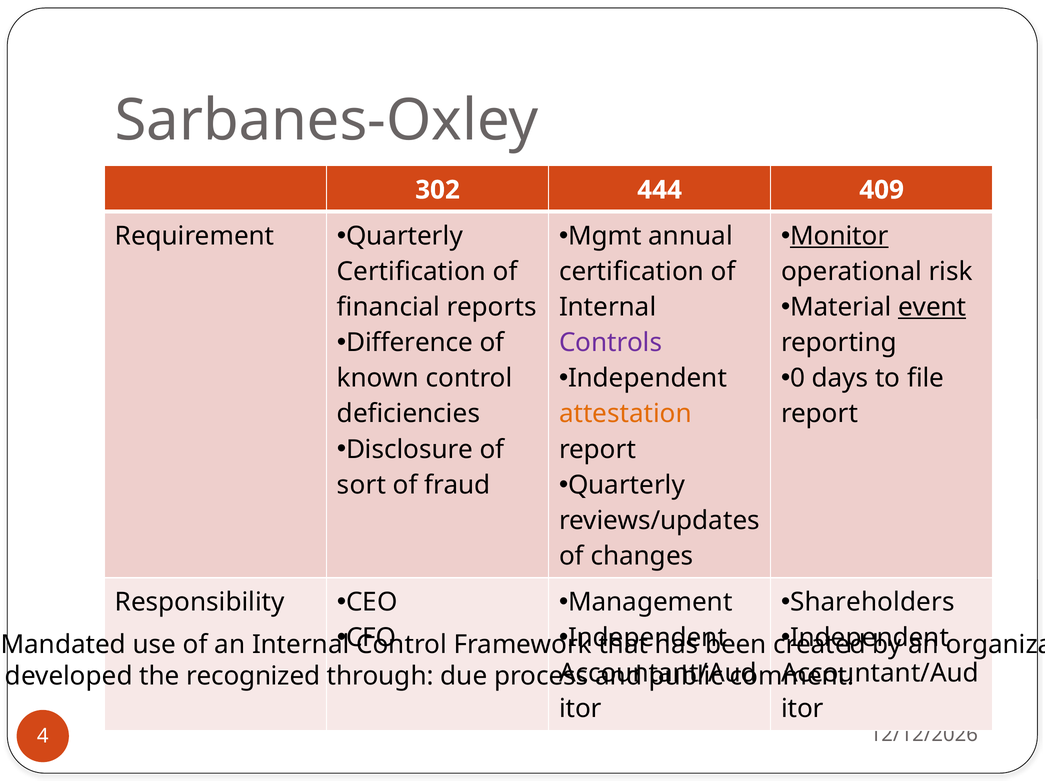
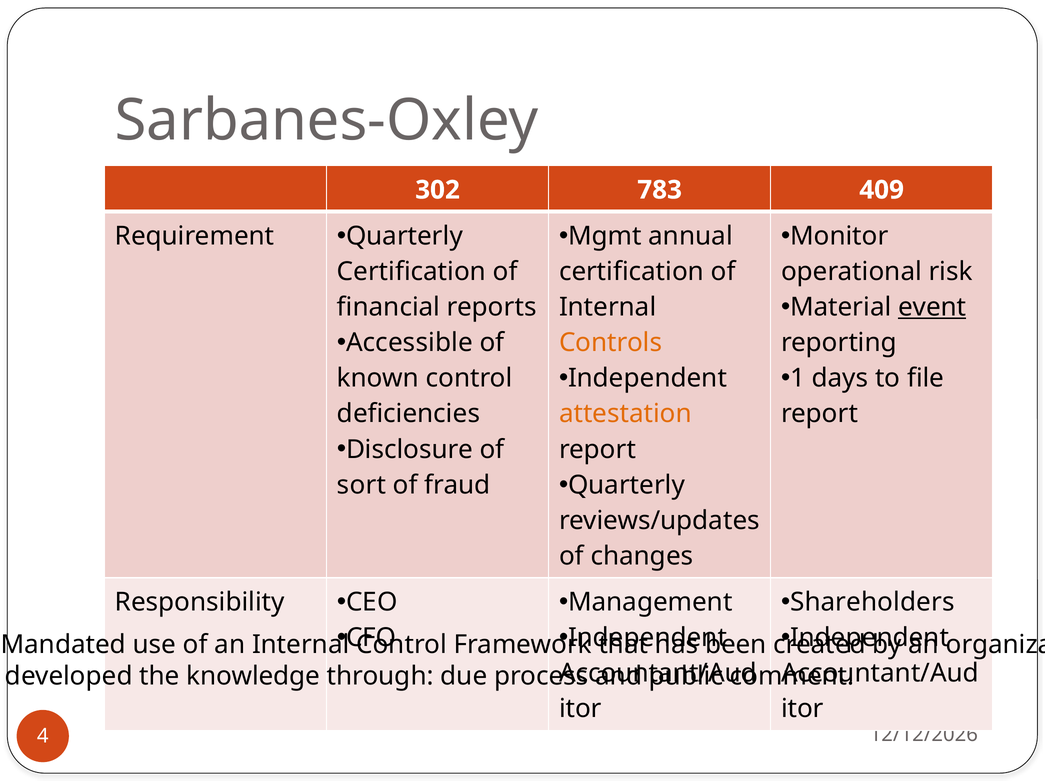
444: 444 -> 783
Monitor underline: present -> none
Difference: Difference -> Accessible
Controls colour: purple -> orange
0: 0 -> 1
recognized: recognized -> knowledge
